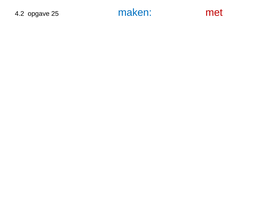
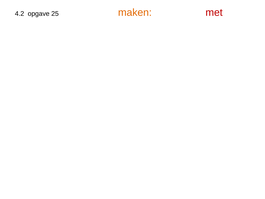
maken colour: blue -> orange
